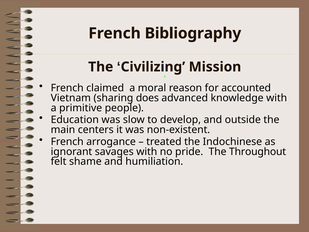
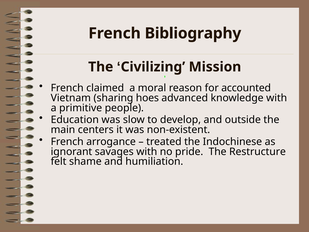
does: does -> hoes
Throughout: Throughout -> Restructure
